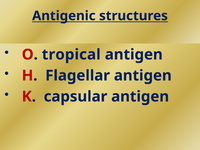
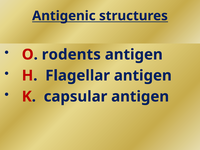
tropical: tropical -> rodents
